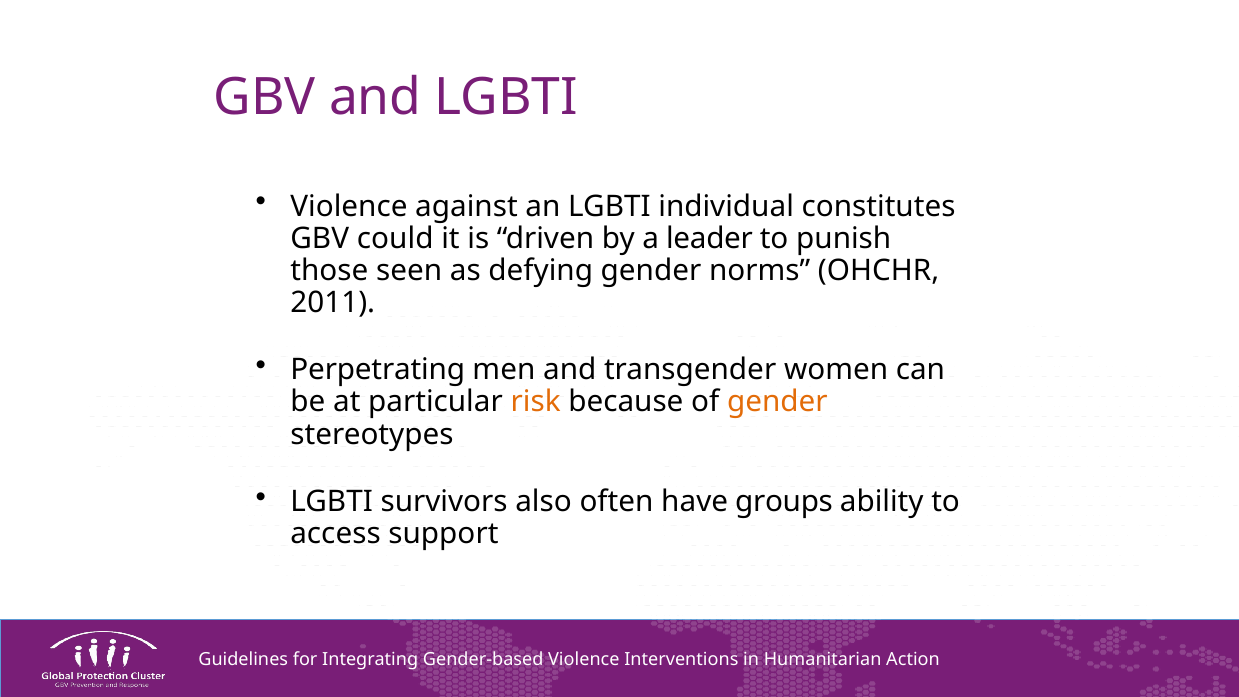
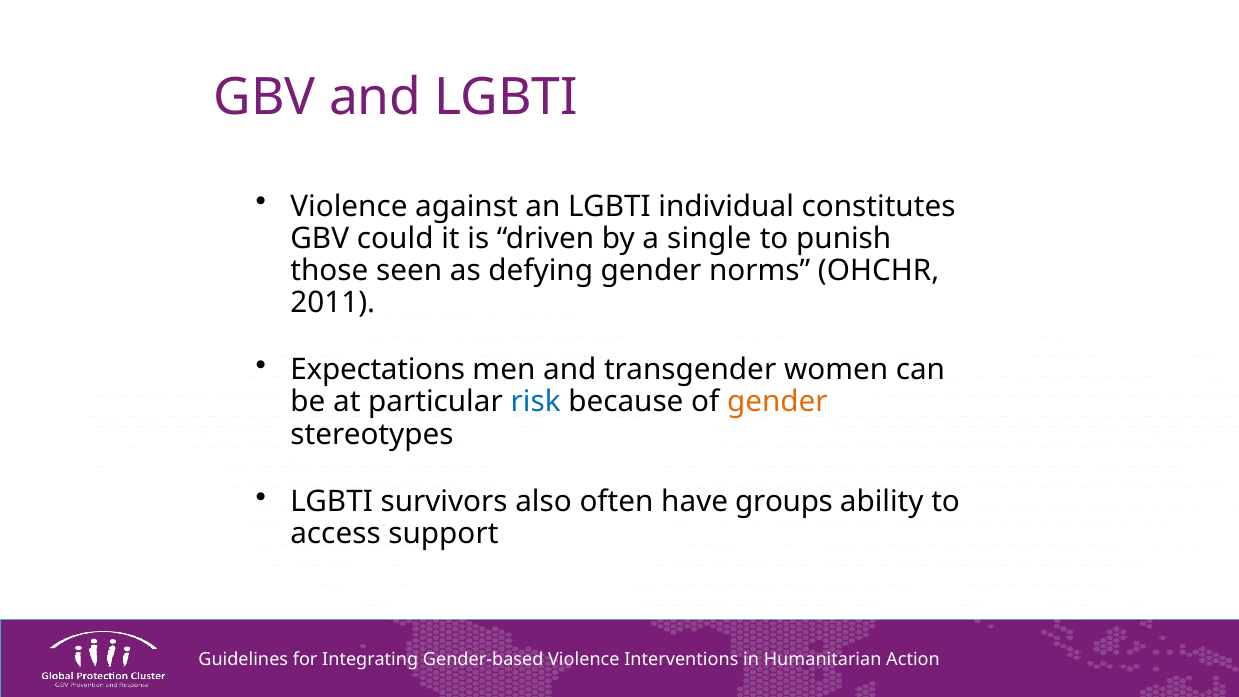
leader: leader -> single
Perpetrating: Perpetrating -> Expectations
risk colour: orange -> blue
